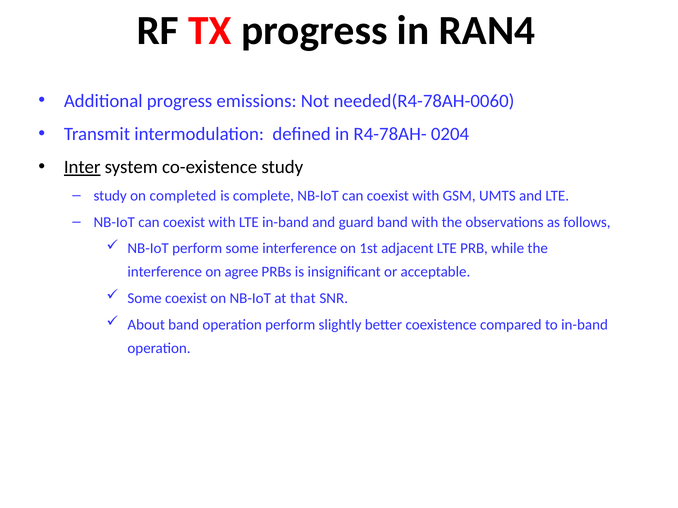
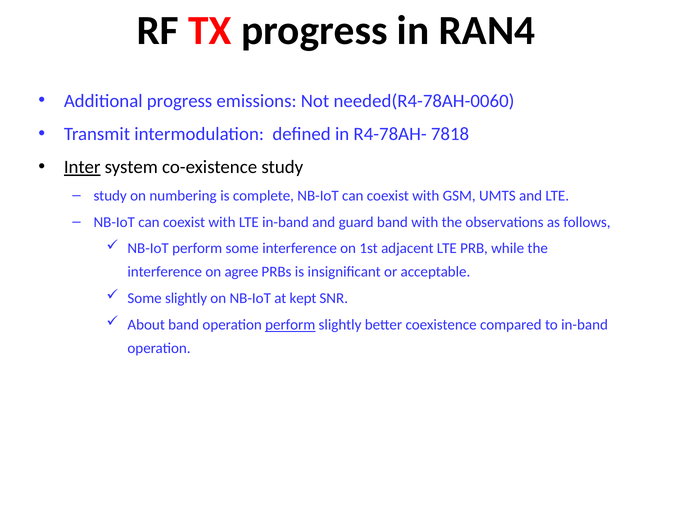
0204: 0204 -> 7818
completed: completed -> numbering
Some coexist: coexist -> slightly
that: that -> kept
perform at (290, 325) underline: none -> present
